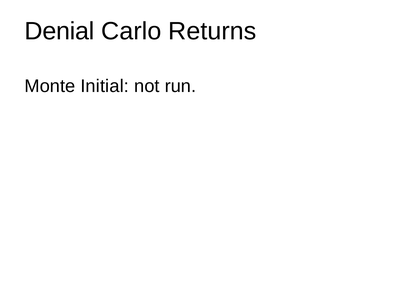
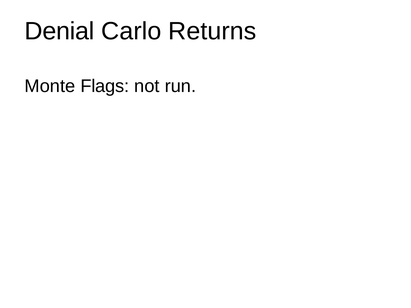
Initial: Initial -> Flags
